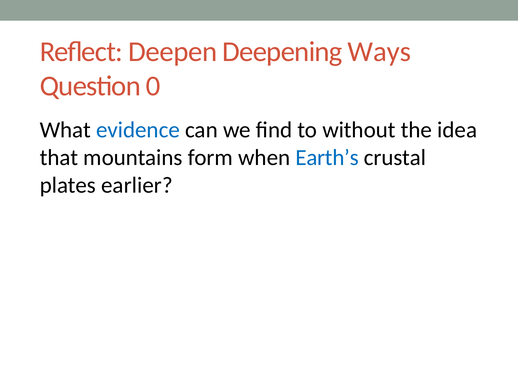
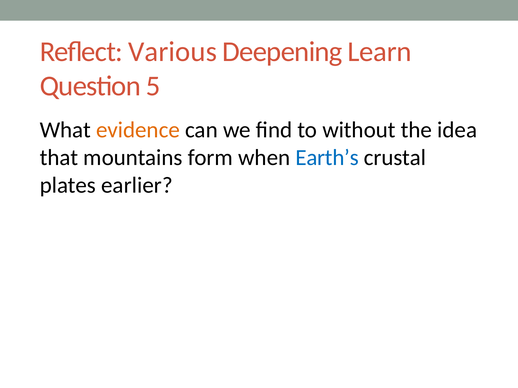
Deepen: Deepen -> Various
Ways: Ways -> Learn
0: 0 -> 5
evidence colour: blue -> orange
